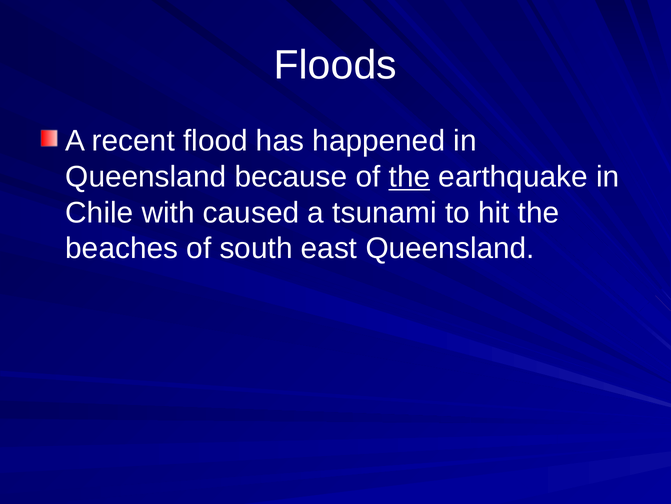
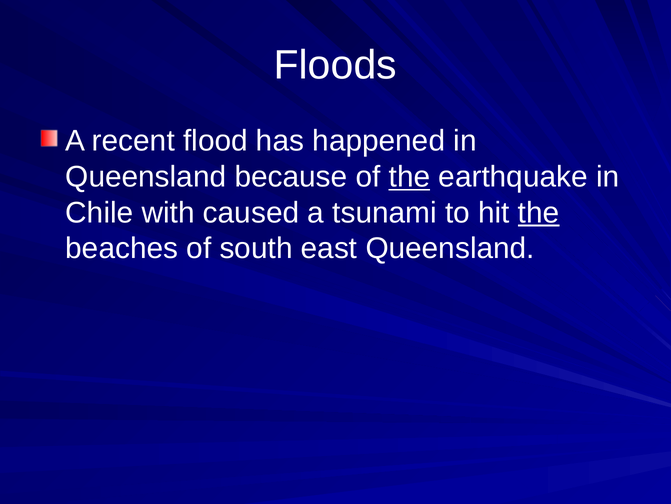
the at (539, 212) underline: none -> present
